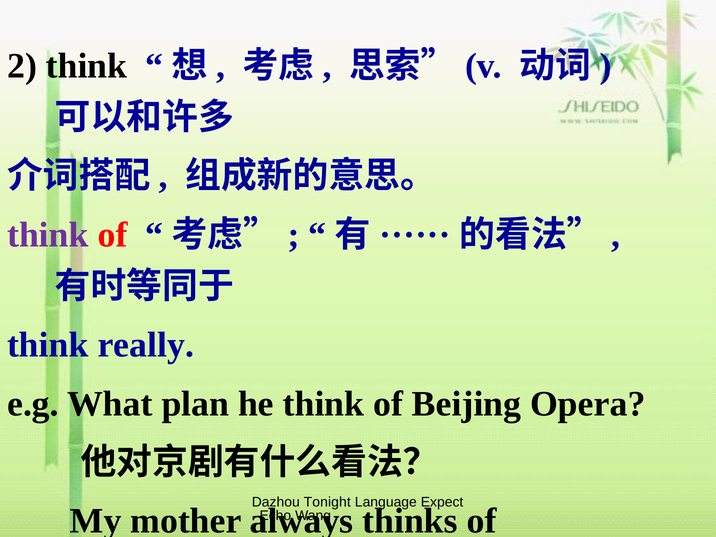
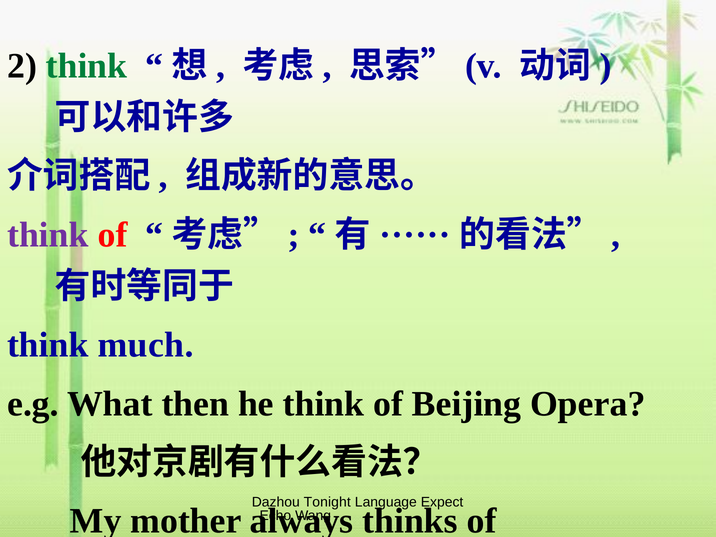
think at (87, 66) colour: black -> green
really: really -> much
plan: plan -> then
